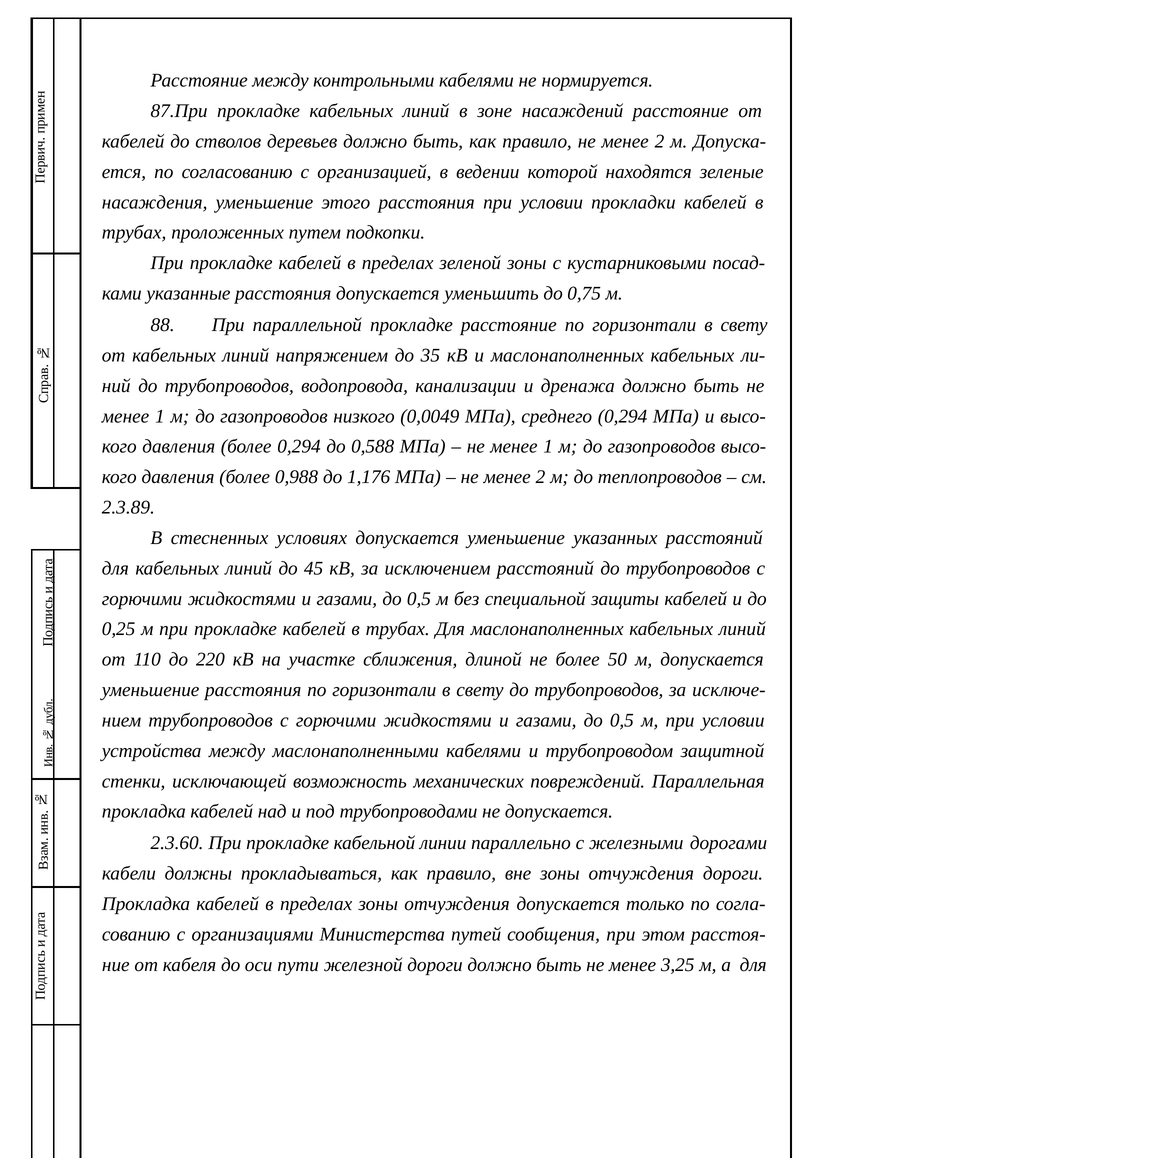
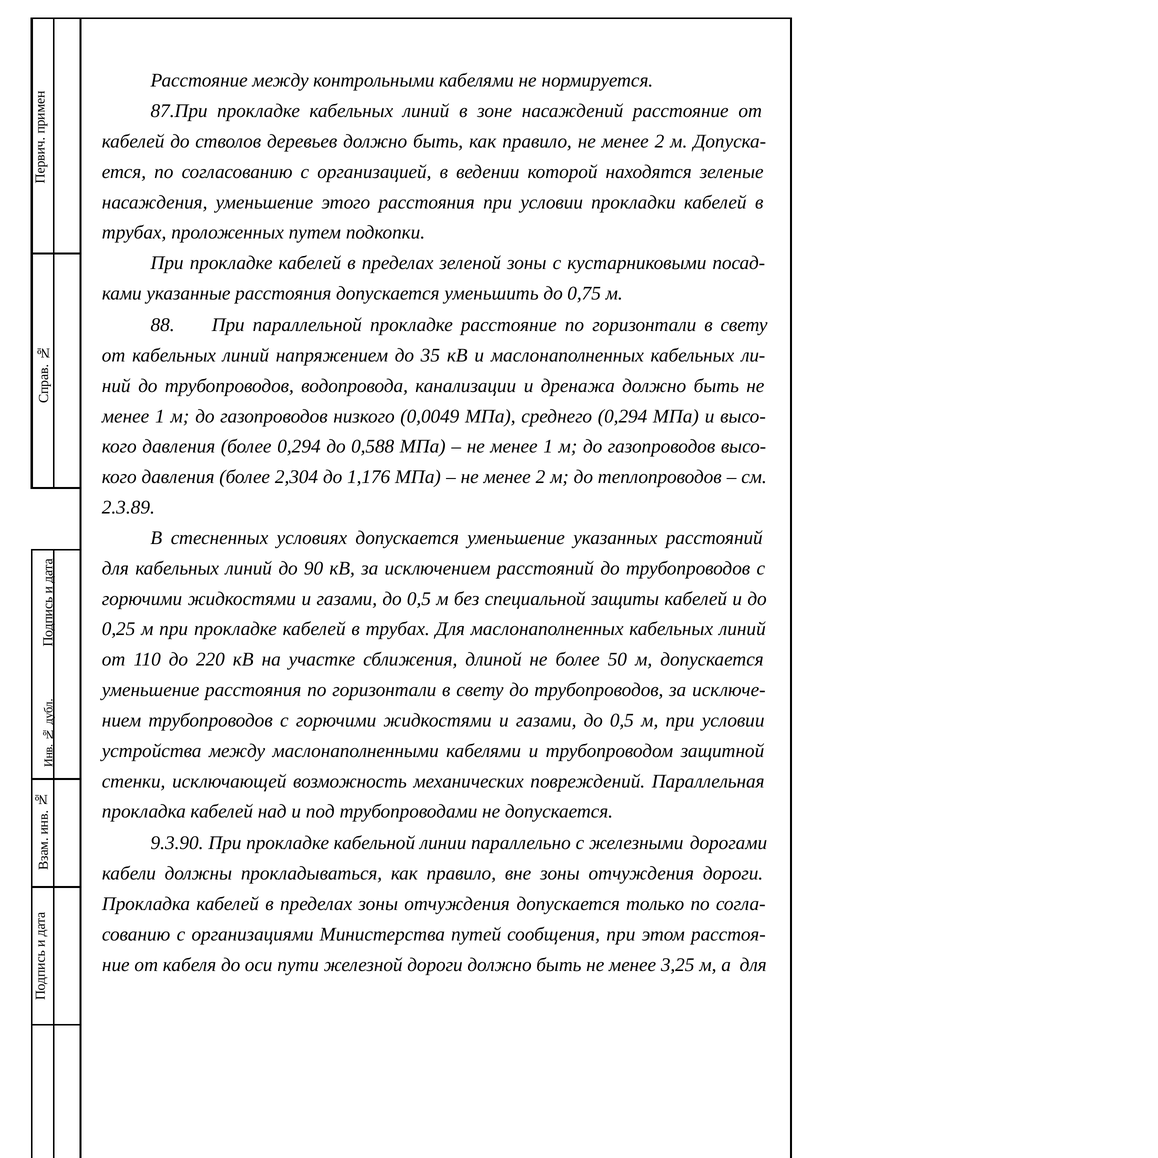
0,988: 0,988 -> 2,304
45: 45 -> 90
2.3.60: 2.3.60 -> 9.3.90
